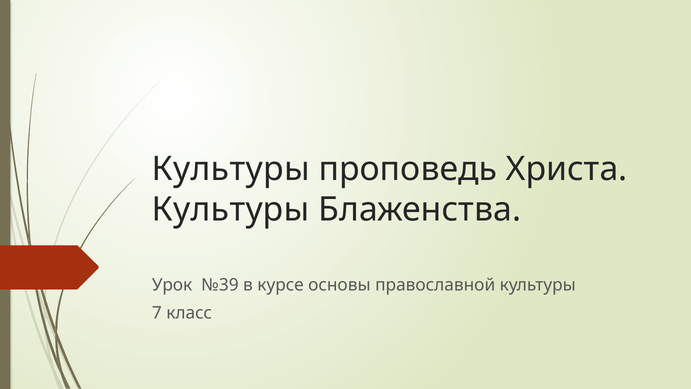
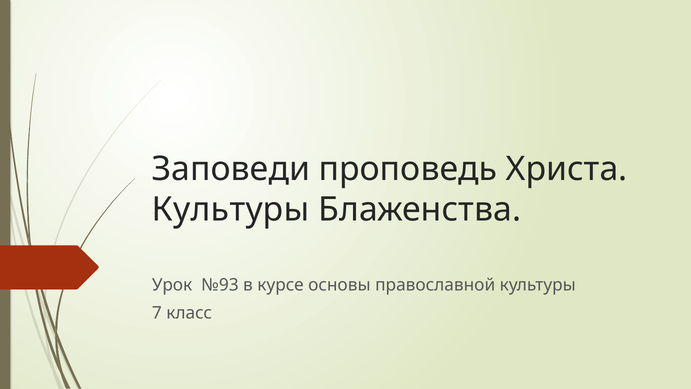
Культуры at (231, 169): Культуры -> Заповеди
№39: №39 -> №93
